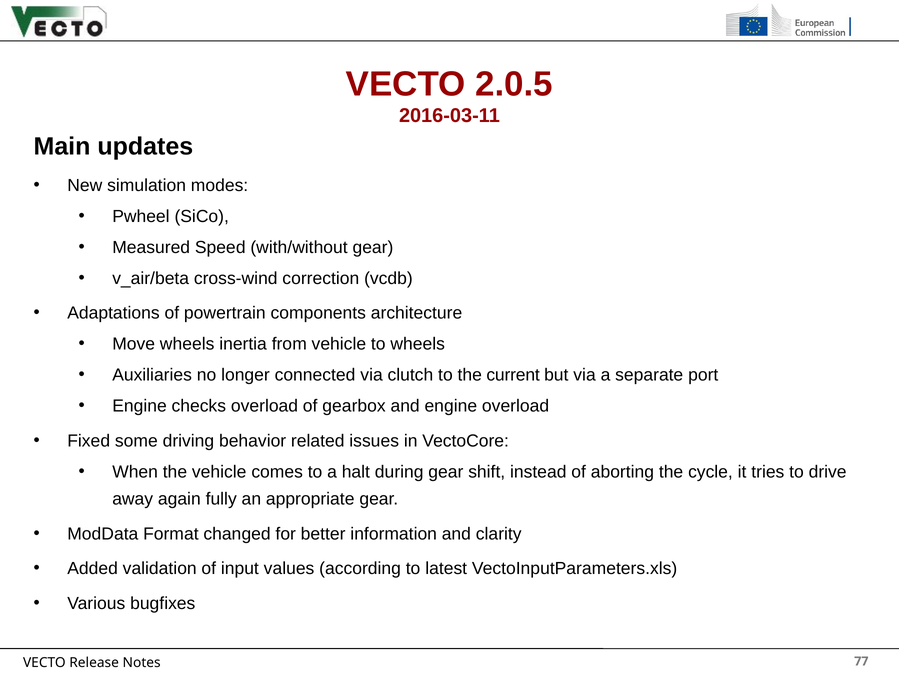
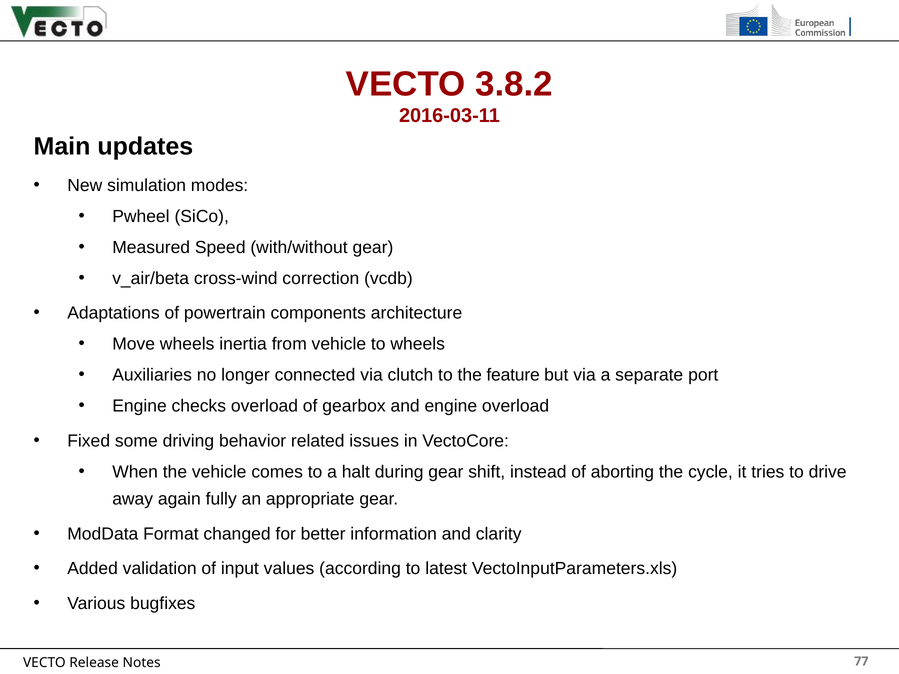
2.0.5: 2.0.5 -> 3.8.2
current: current -> feature
